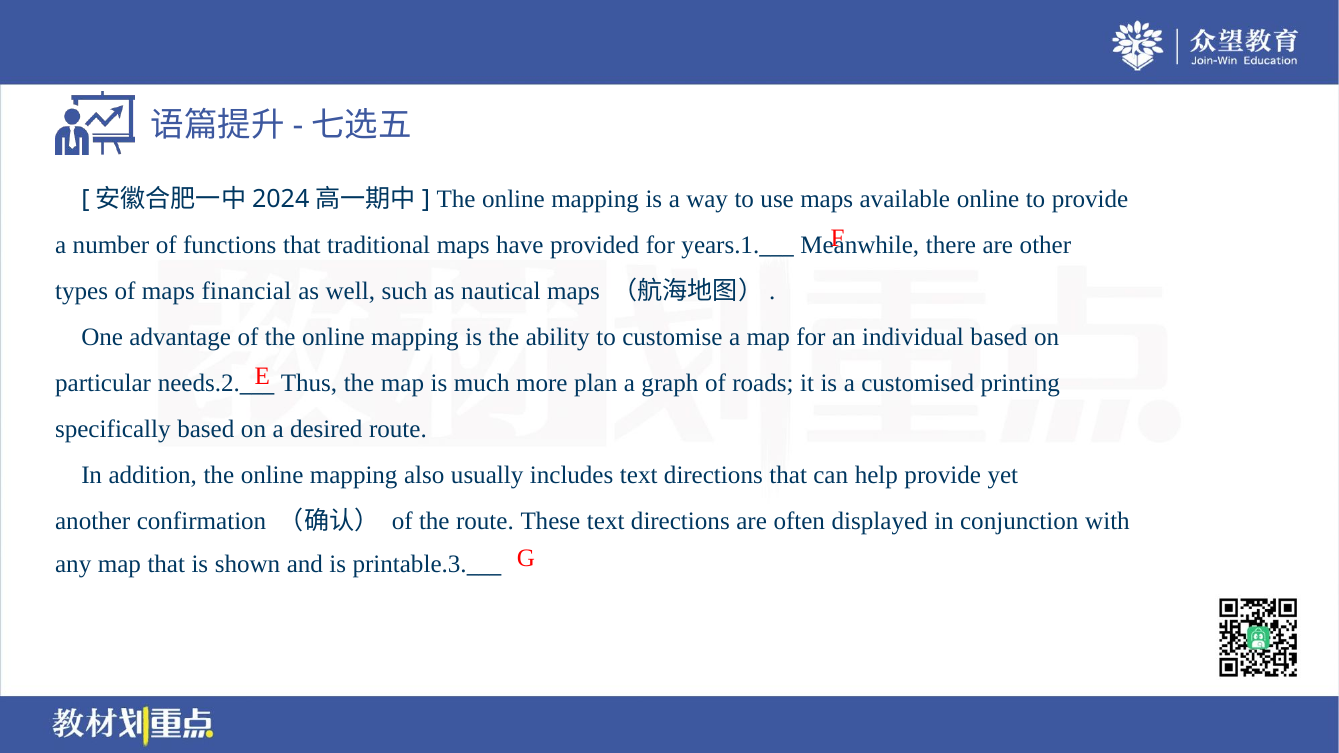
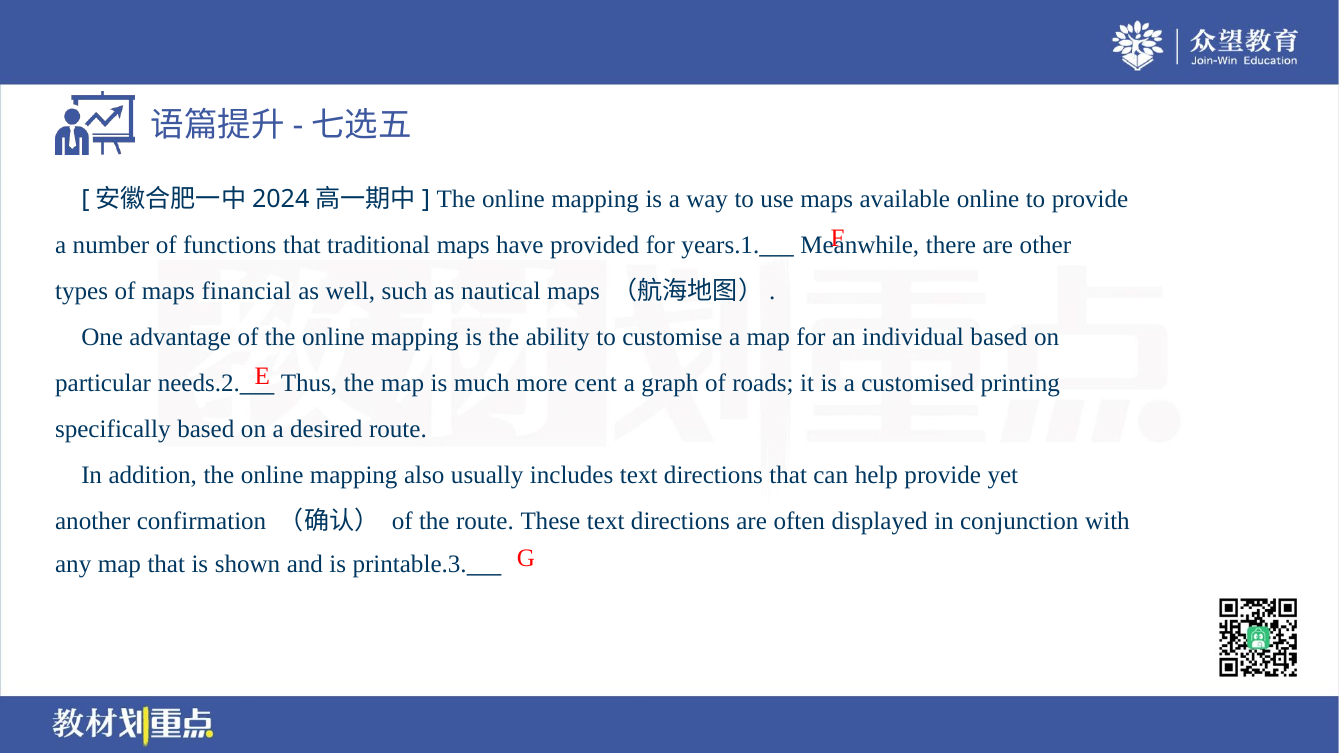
plan: plan -> cent
